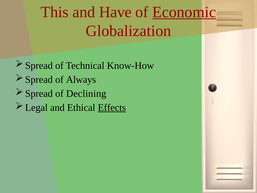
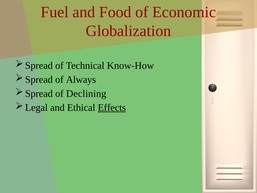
This: This -> Fuel
Have: Have -> Food
Economic underline: present -> none
